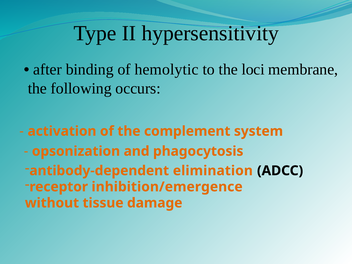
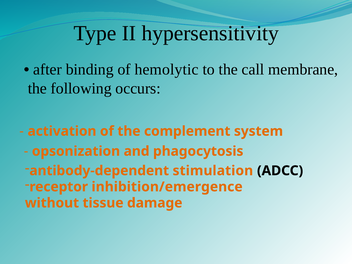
loci: loci -> call
elimination: elimination -> stimulation
